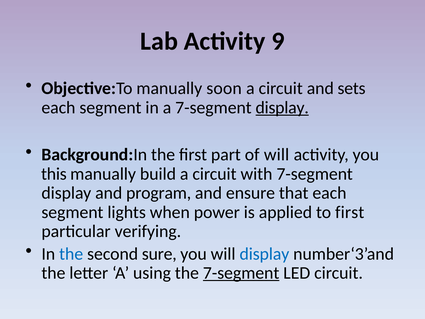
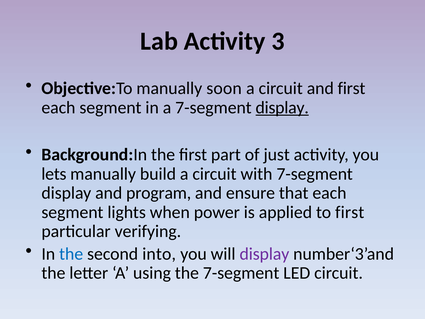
9: 9 -> 3
and sets: sets -> first
of will: will -> just
this: this -> lets
sure: sure -> into
display at (264, 254) colour: blue -> purple
7-segment at (241, 273) underline: present -> none
